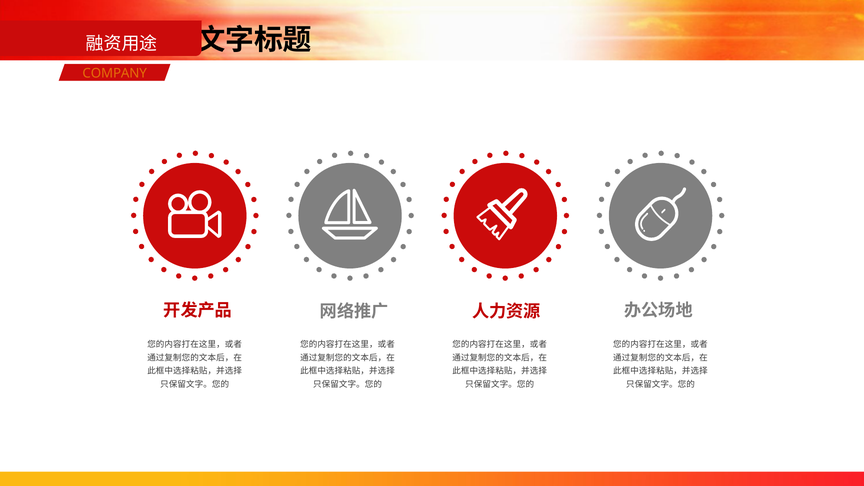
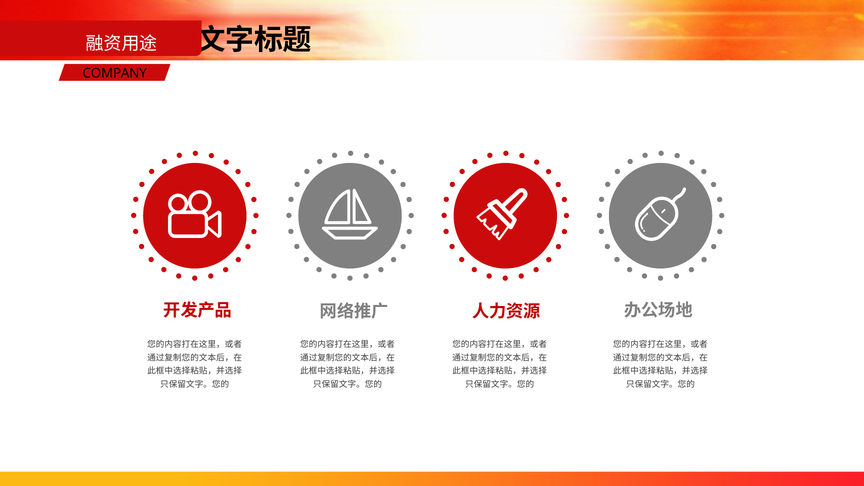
COMPANY colour: orange -> black
